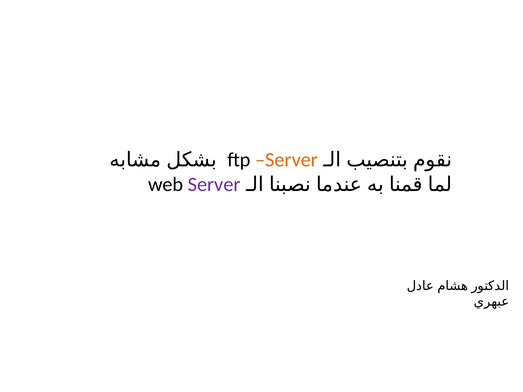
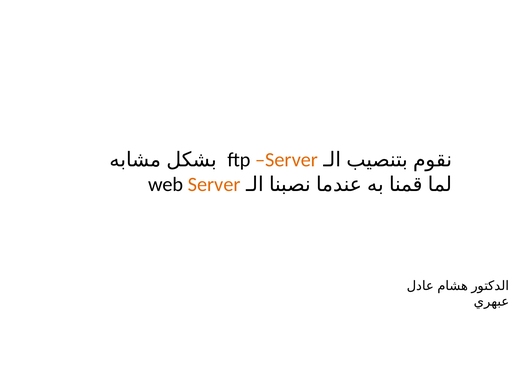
Server at (214, 184) colour: purple -> orange
